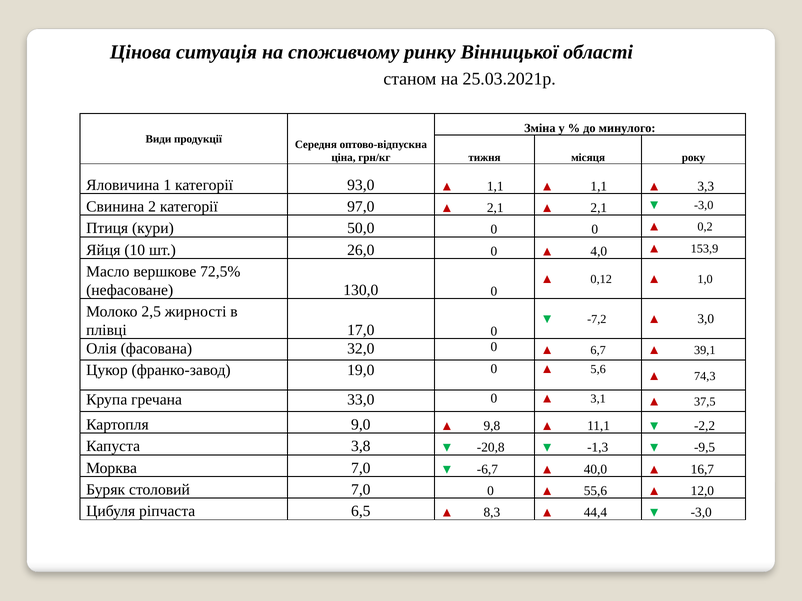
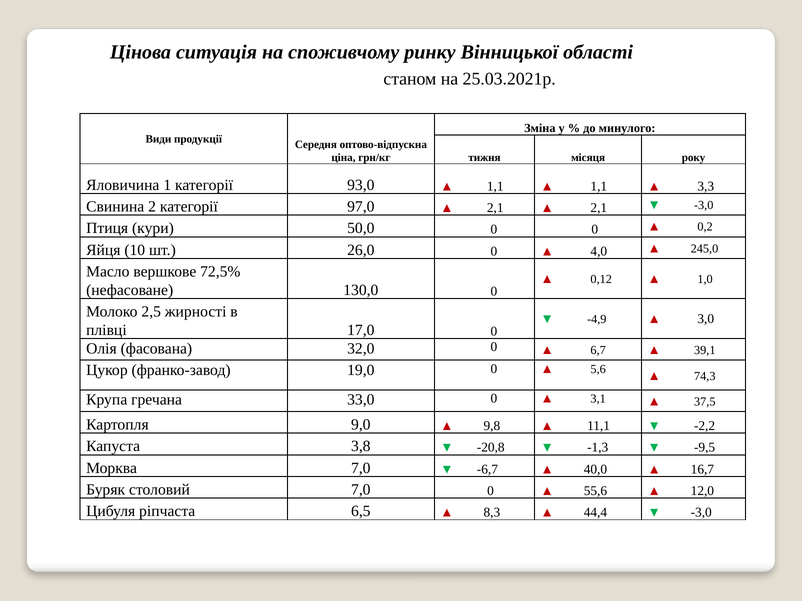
153,9: 153,9 -> 245,0
-7,2: -7,2 -> -4,9
